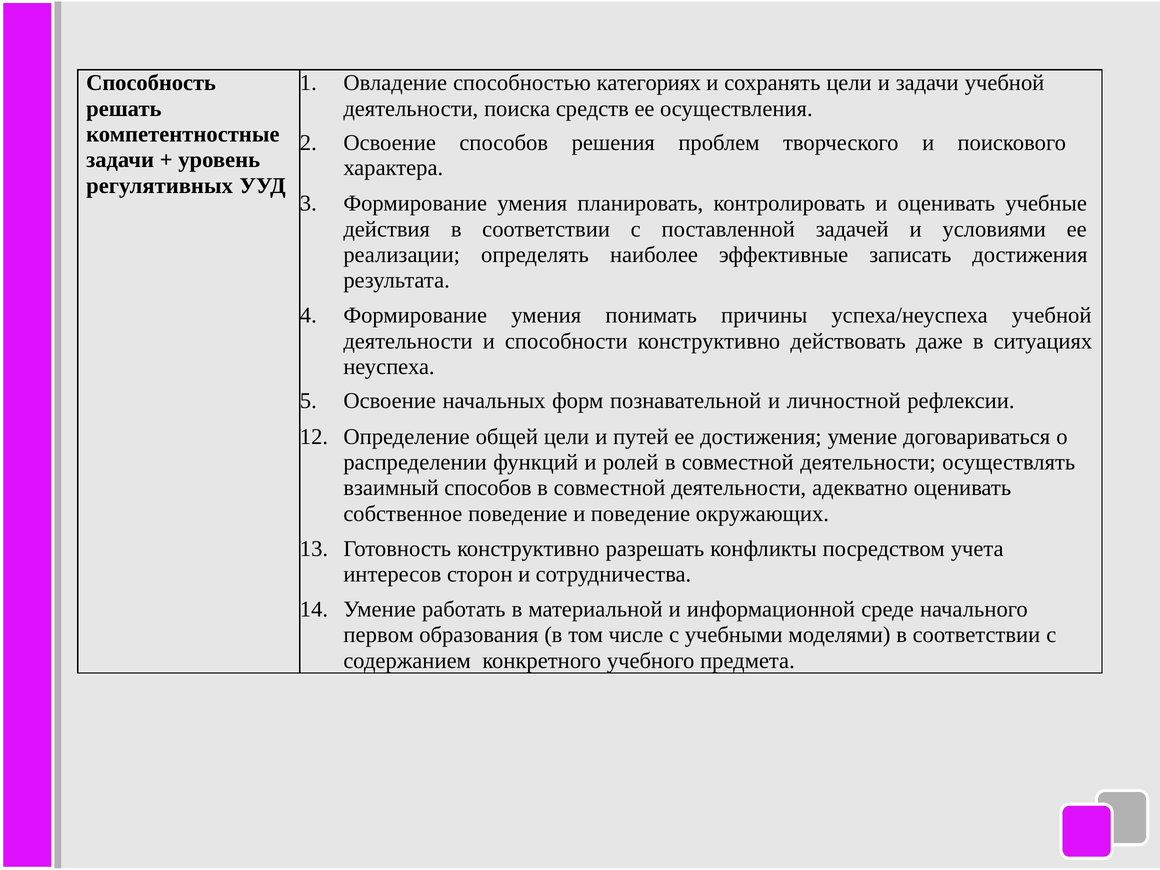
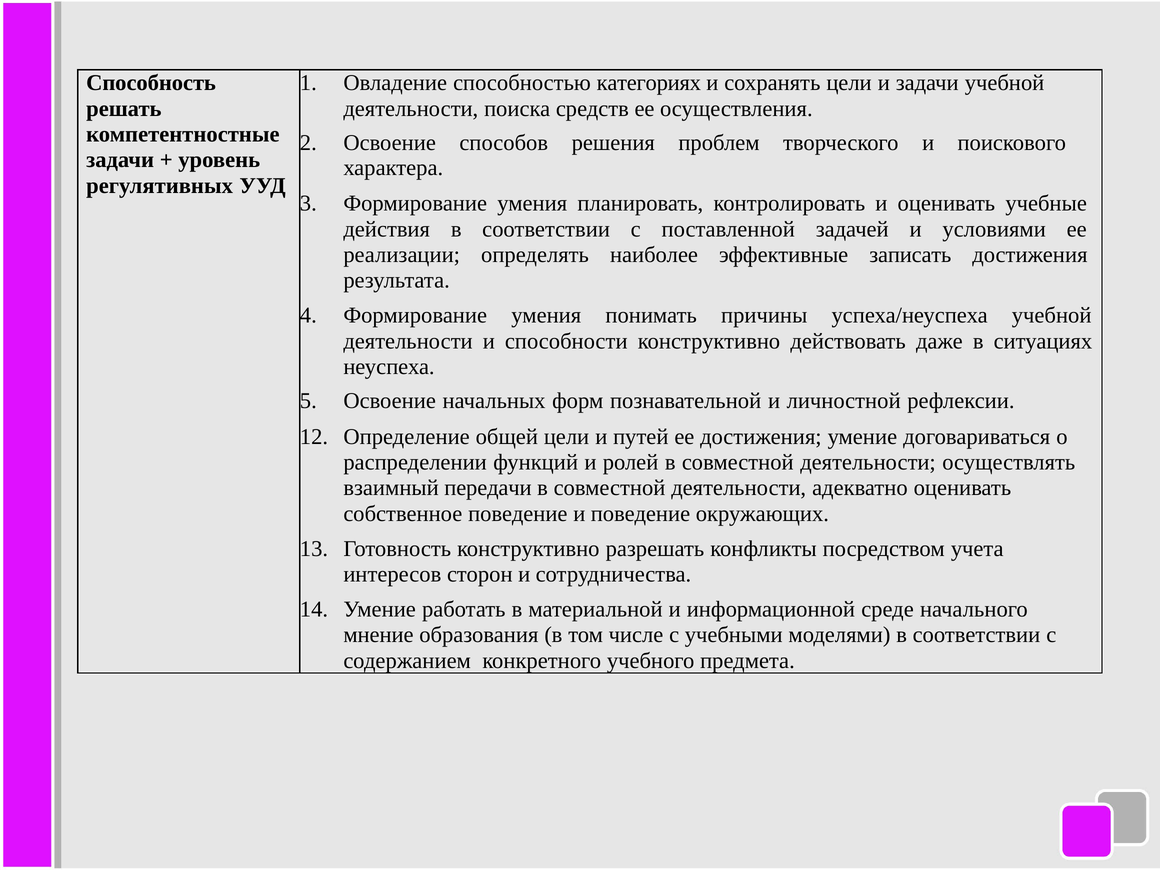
взаимный способов: способов -> передачи
первом: первом -> мнение
